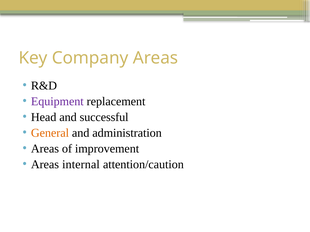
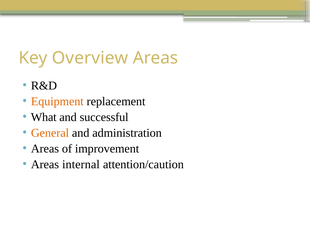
Company: Company -> Overview
Equipment colour: purple -> orange
Head: Head -> What
